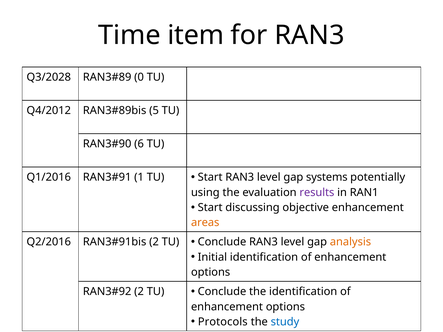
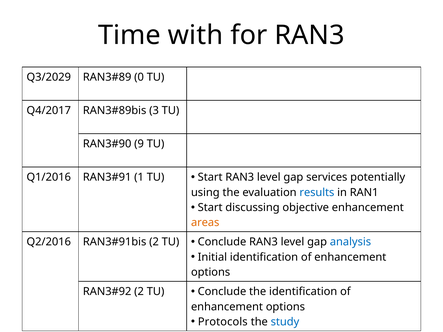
item: item -> with
Q3/2028: Q3/2028 -> Q3/2029
Q4/2012: Q4/2012 -> Q4/2017
5: 5 -> 3
6: 6 -> 9
systems: systems -> services
results colour: purple -> blue
analysis colour: orange -> blue
